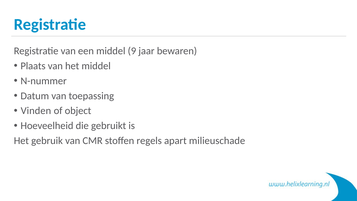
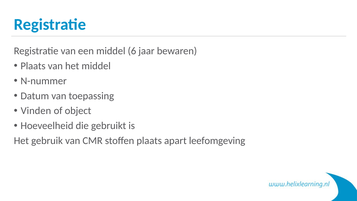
9: 9 -> 6
stoffen regels: regels -> plaats
milieuschade: milieuschade -> leefomgeving
